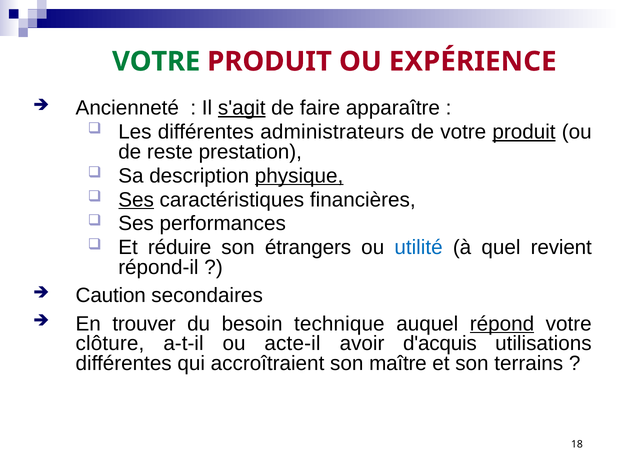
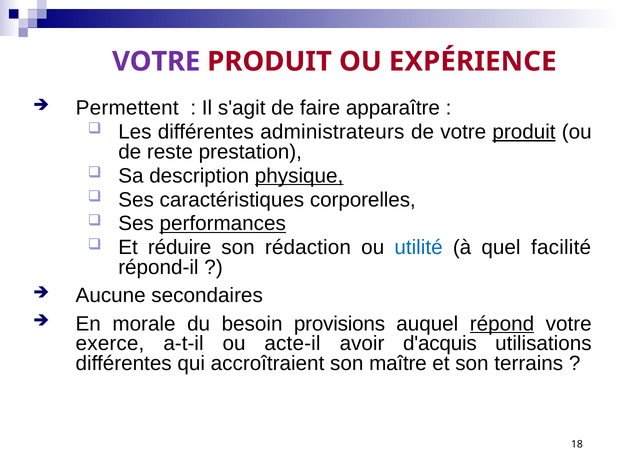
VOTRE at (156, 62) colour: green -> purple
Ancienneté: Ancienneté -> Permettent
s'agit underline: present -> none
Ses at (136, 200) underline: present -> none
financières: financières -> corporelles
performances underline: none -> present
étrangers: étrangers -> rédaction
revient: revient -> facilité
Caution: Caution -> Aucune
trouver: trouver -> morale
technique: technique -> provisions
clôture: clôture -> exerce
